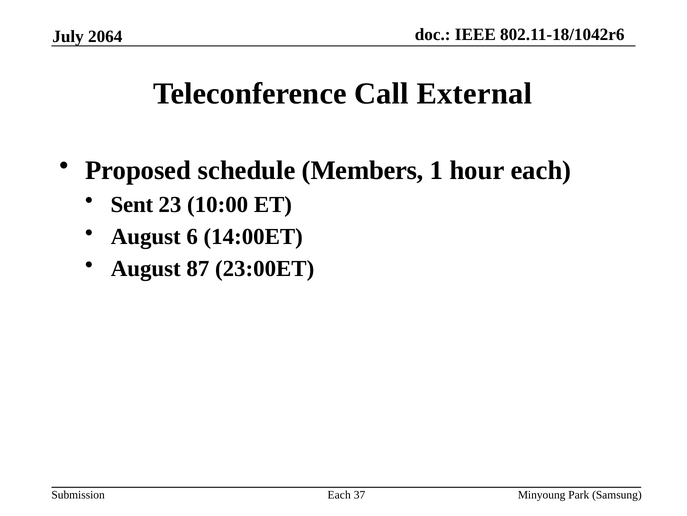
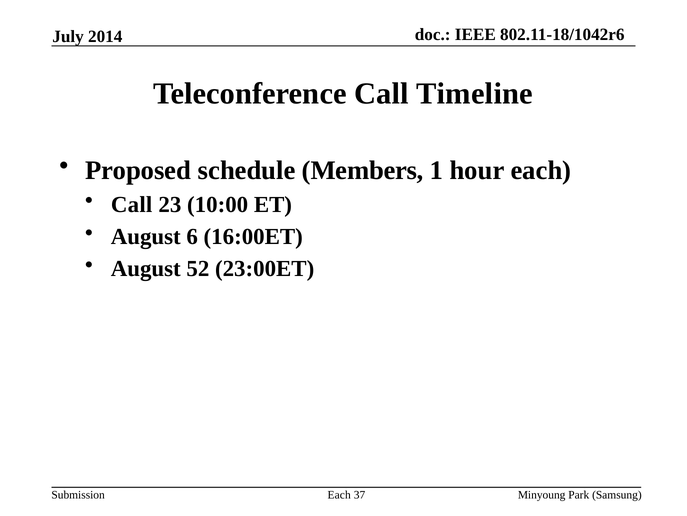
2064: 2064 -> 2014
External: External -> Timeline
Sent at (132, 204): Sent -> Call
14:00ET: 14:00ET -> 16:00ET
87: 87 -> 52
